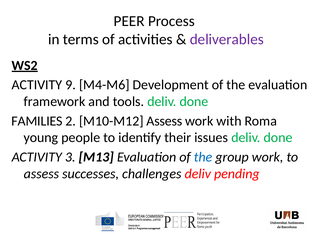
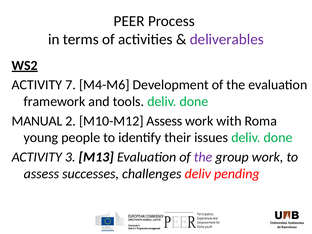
9: 9 -> 7
FAMILIES: FAMILIES -> MANUAL
the at (203, 157) colour: blue -> purple
